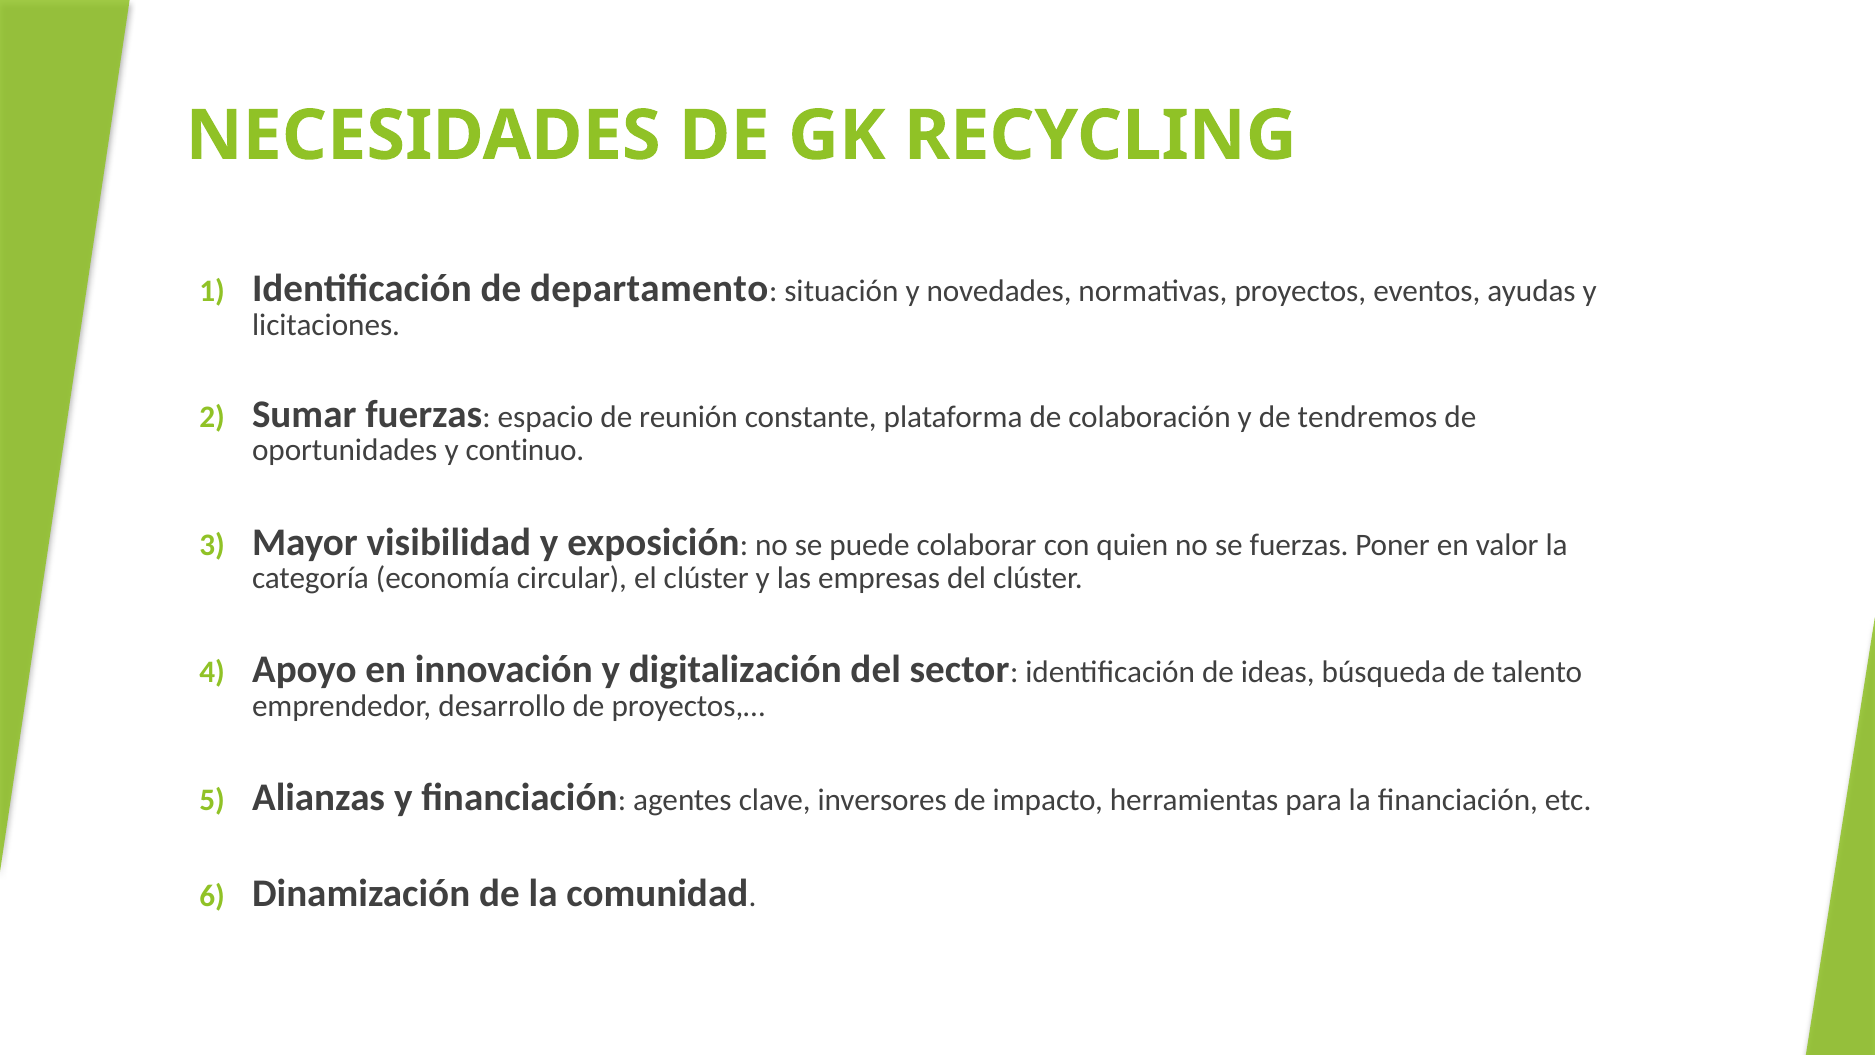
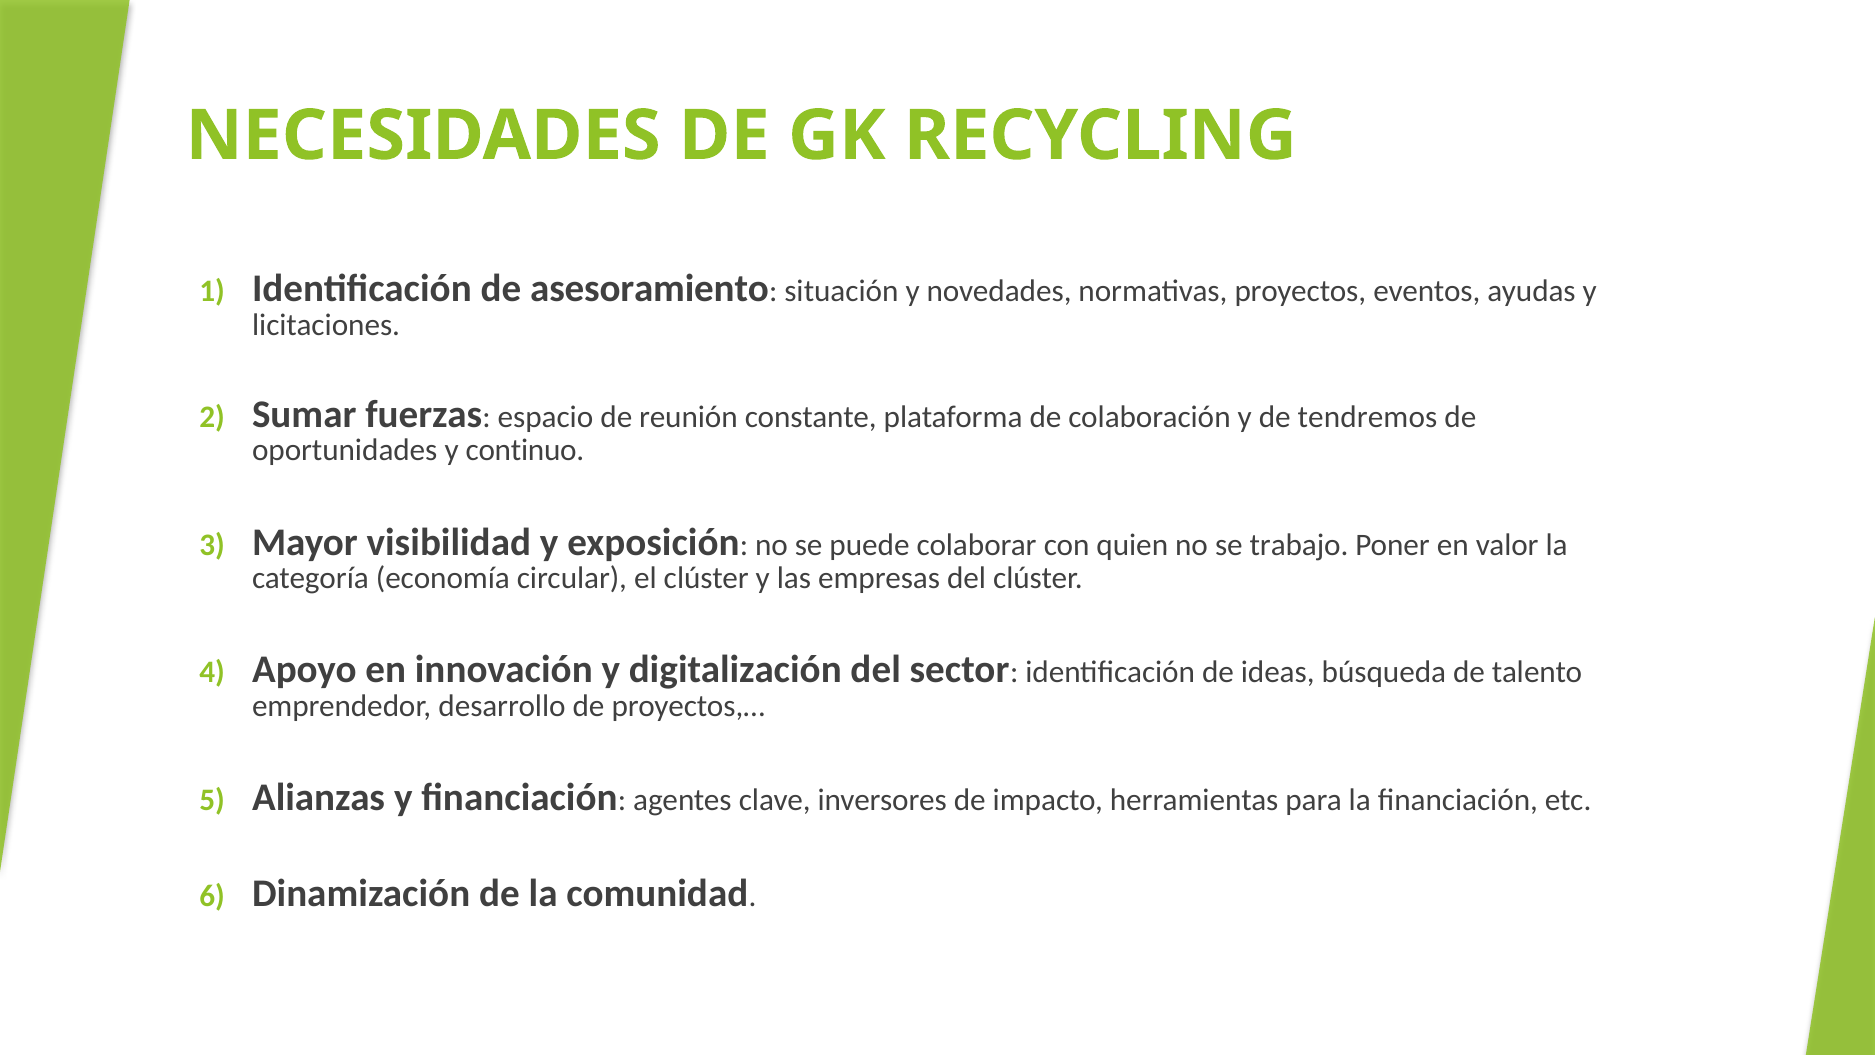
departamento: departamento -> asesoramiento
se fuerzas: fuerzas -> trabajo
